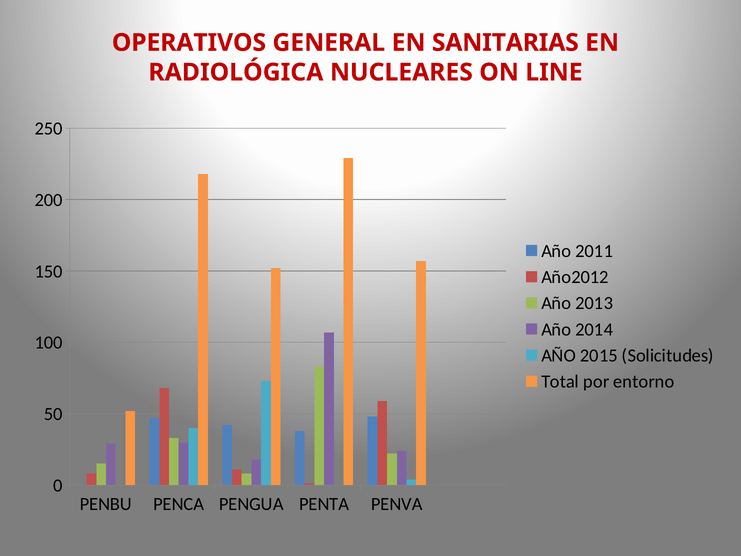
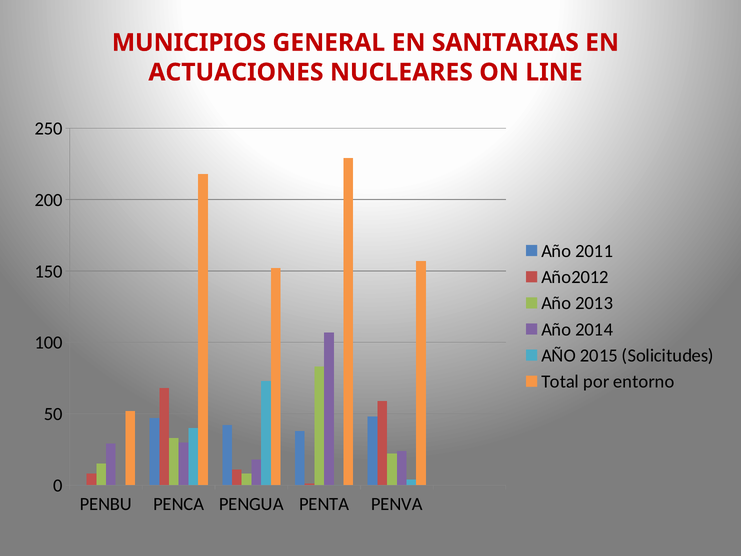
OPERATIVOS: OPERATIVOS -> MUNICIPIOS
RADIOLÓGICA: RADIOLÓGICA -> ACTUACIONES
